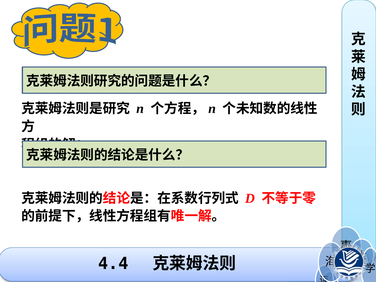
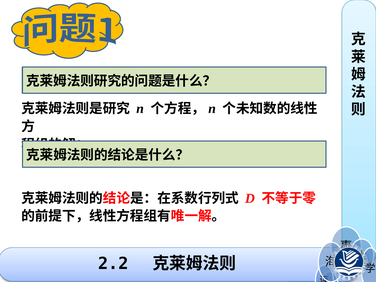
4.4: 4.4 -> 2.2
